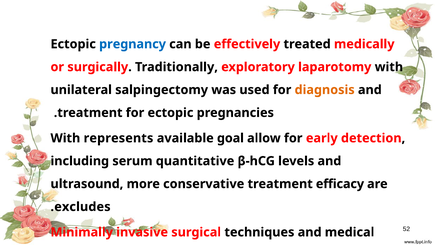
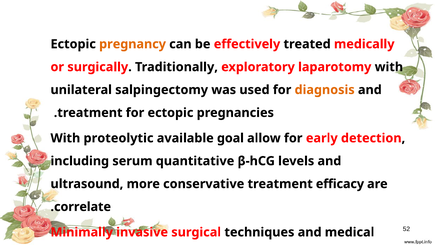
pregnancy colour: blue -> orange
represents: represents -> proteolytic
excludes: excludes -> correlate
